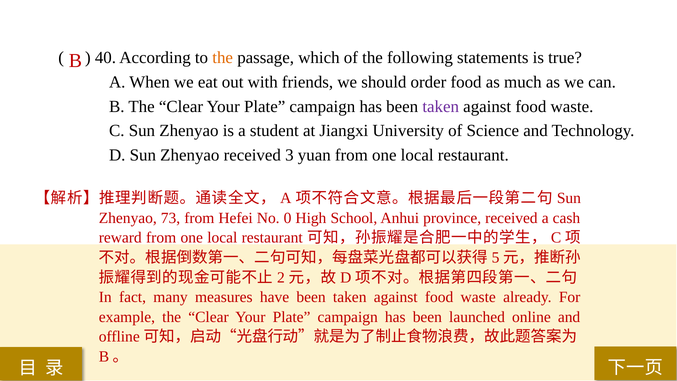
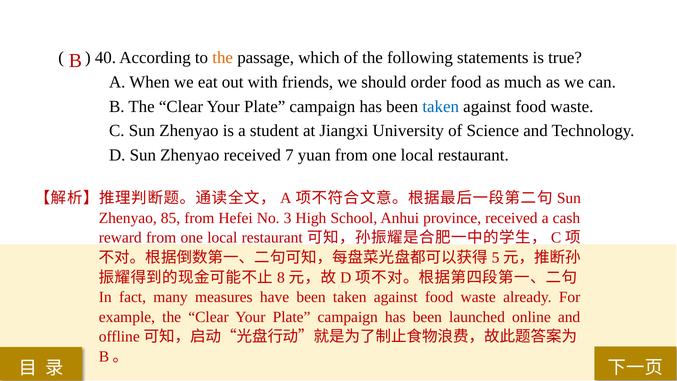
taken at (441, 106) colour: purple -> blue
3: 3 -> 7
73: 73 -> 85
0: 0 -> 3
2: 2 -> 8
